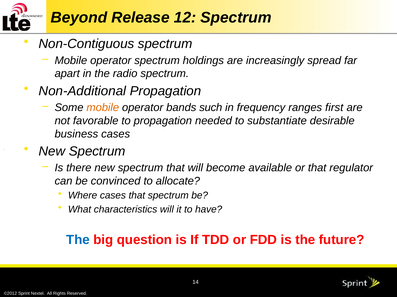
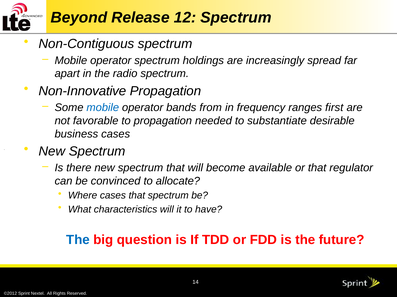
Non-Additional: Non-Additional -> Non-Innovative
mobile at (103, 108) colour: orange -> blue
such: such -> from
